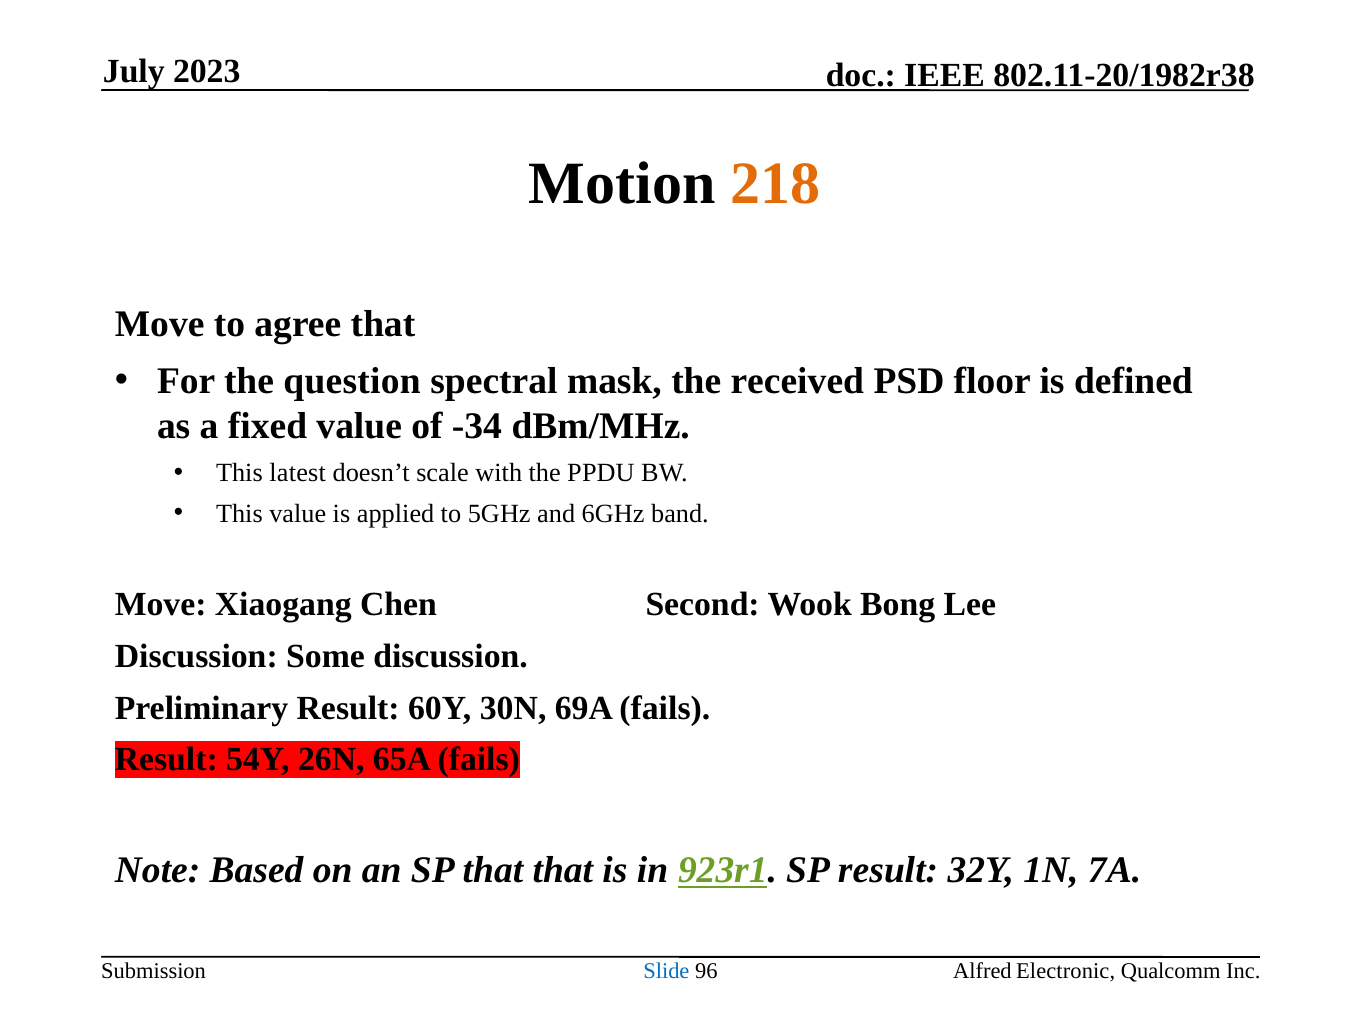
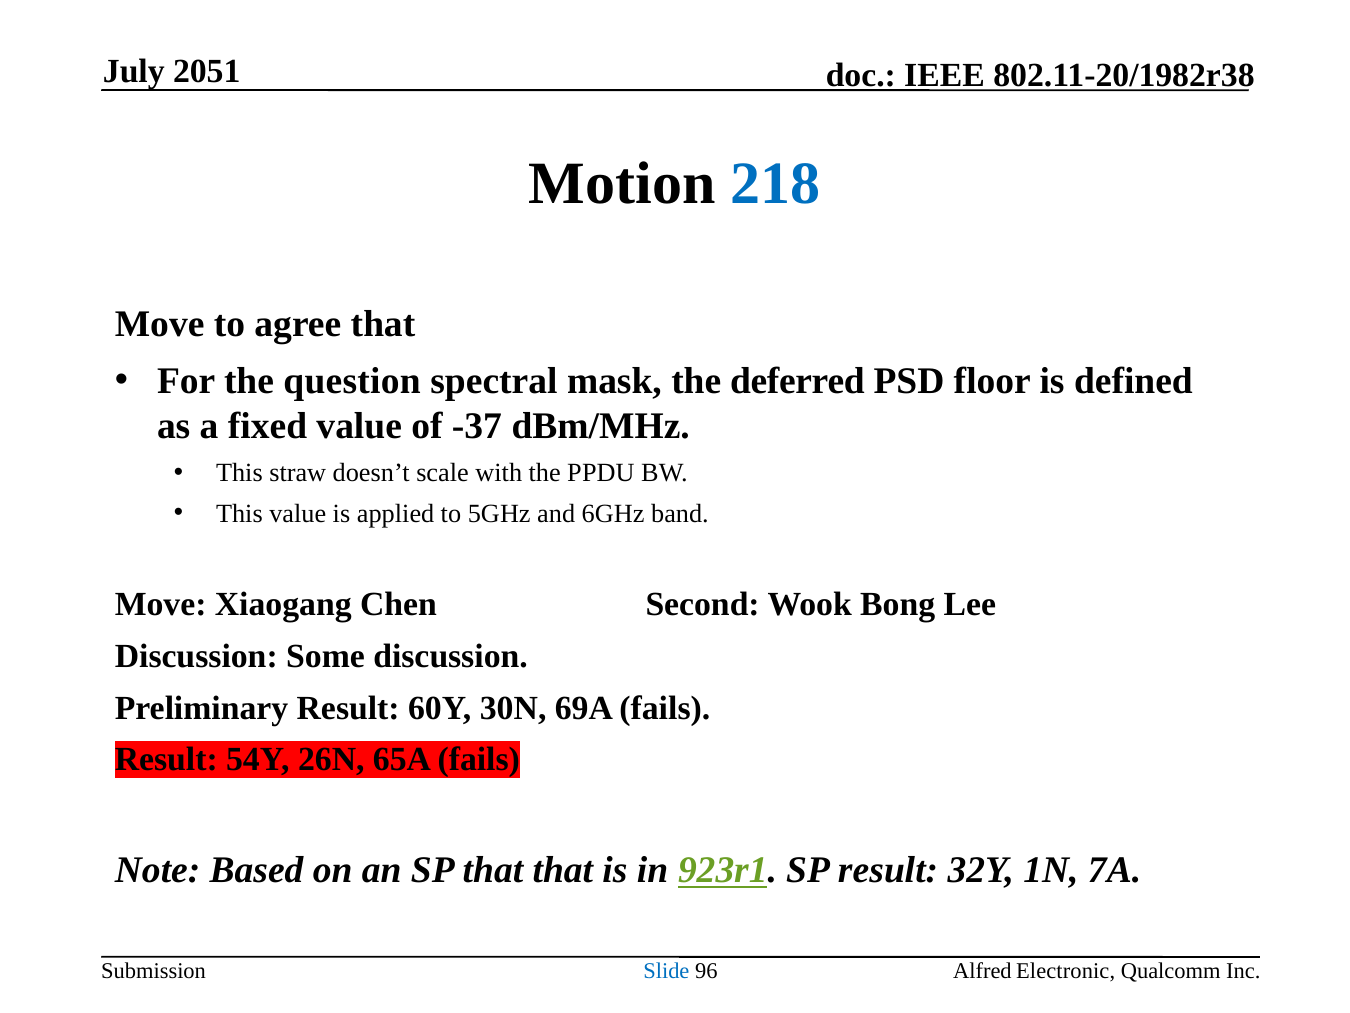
2023: 2023 -> 2051
218 colour: orange -> blue
received: received -> deferred
-34: -34 -> -37
latest: latest -> straw
